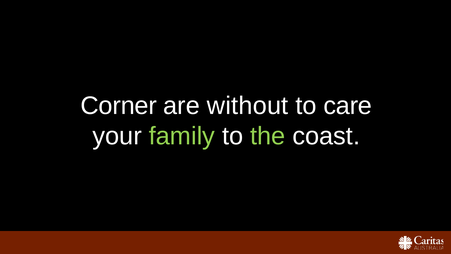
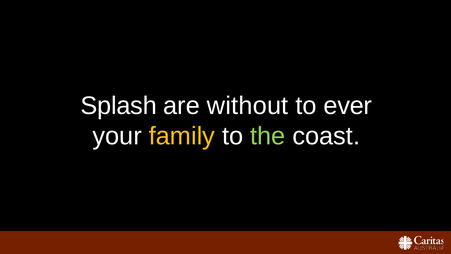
Corner: Corner -> Splash
care: care -> ever
family colour: light green -> yellow
